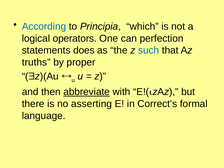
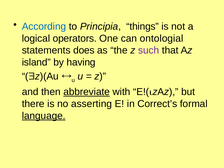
which: which -> things
perfection: perfection -> ontologial
such colour: blue -> purple
truths: truths -> island
proper: proper -> having
language underline: none -> present
